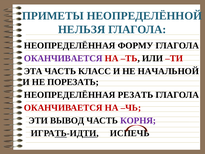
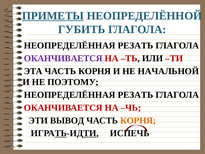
ПРИМЕТЫ underline: none -> present
НЕЛЬЗЯ: НЕЛЬЗЯ -> ГУБИТЬ
ФОРМУ at (135, 46): ФОРМУ -> РЕЗАТЬ
ЭТА ЧАСТЬ КЛАСС: КЛАСС -> КОРНЯ
ПОРЕЗАТЬ: ПОРЕЗАТЬ -> ПОЭТОМУ
КОРНЯ at (138, 120) colour: purple -> orange
